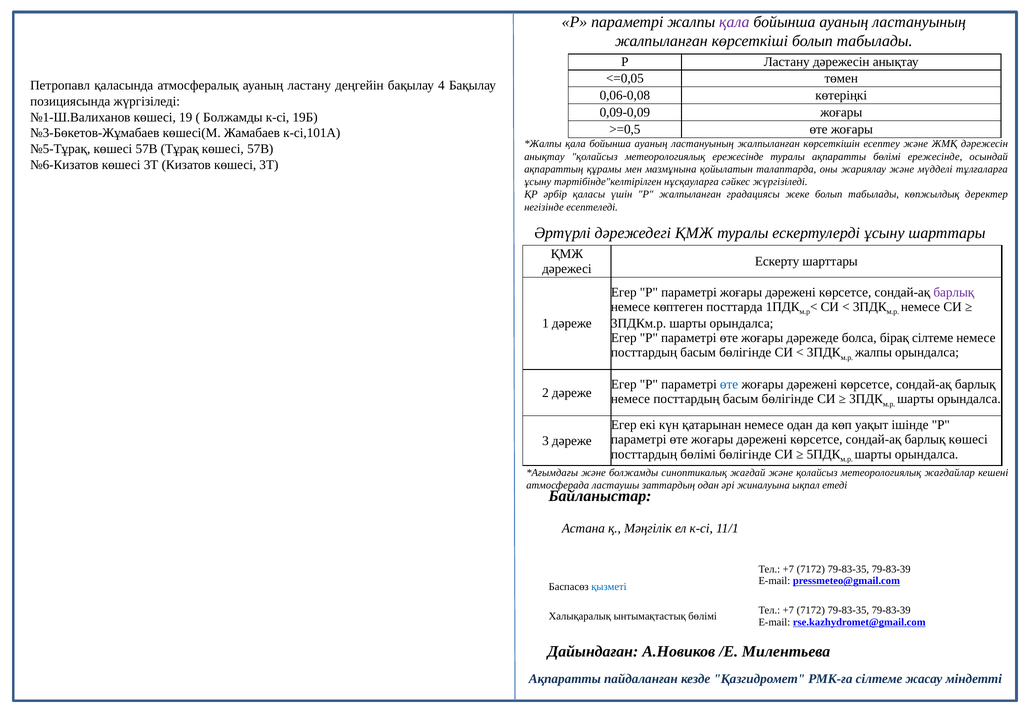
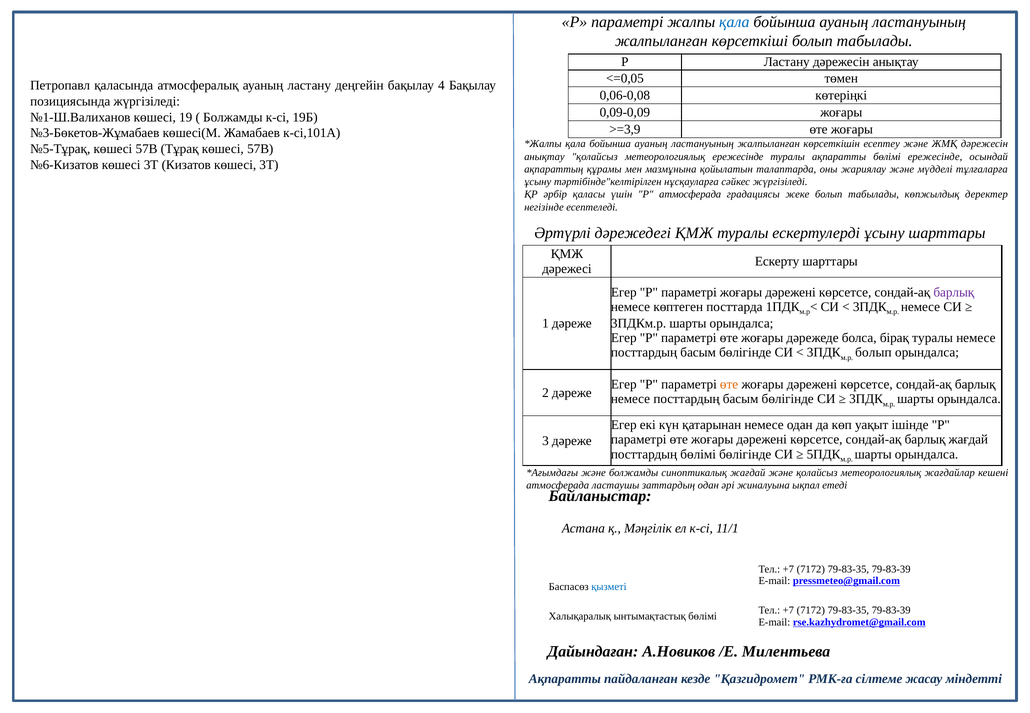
қала at (734, 22) colour: purple -> blue
>=0,5: >=0,5 -> >=3,9
Р жалпыланған: жалпыланған -> атмосферада
бірақ сілтеме: сілтеме -> туралы
жалпы at (874, 353): жалпы -> болып
өте at (729, 384) colour: blue -> orange
барлық көшесі: көшесі -> жағдай
